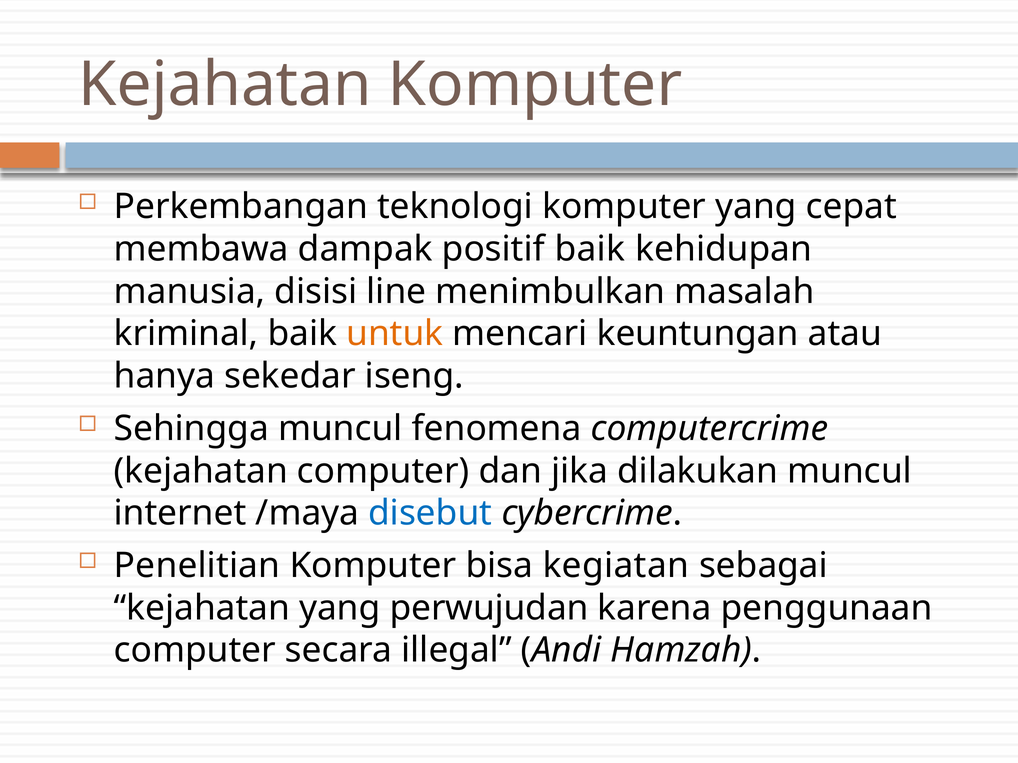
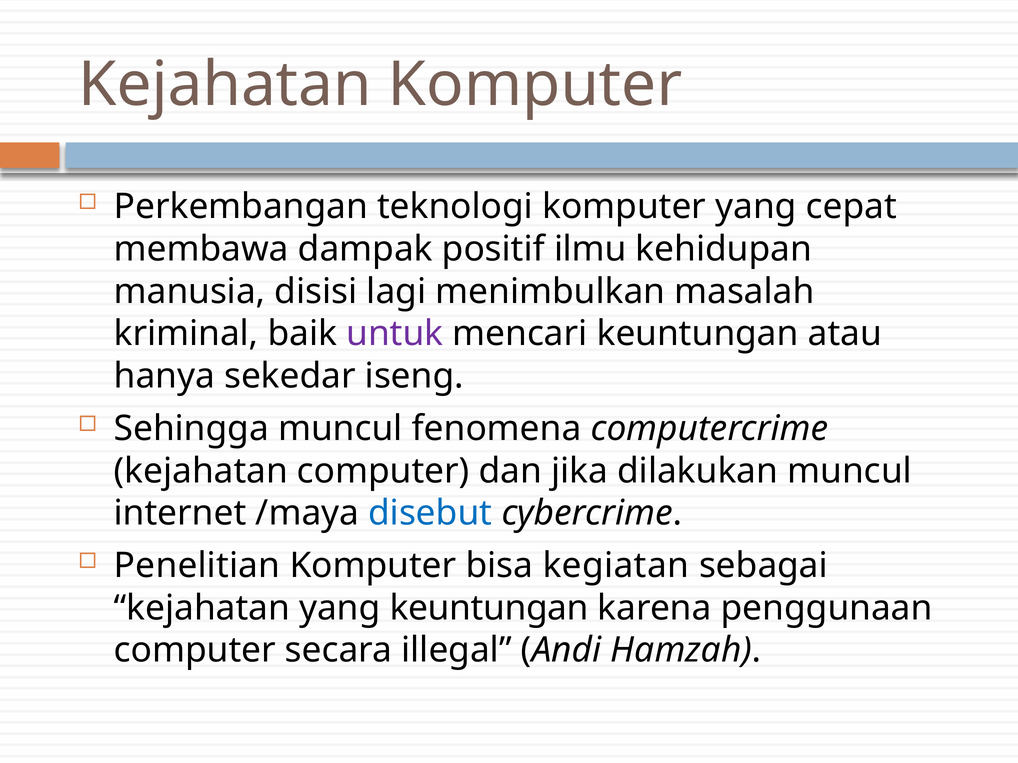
positif baik: baik -> ilmu
line: line -> lagi
untuk colour: orange -> purple
yang perwujudan: perwujudan -> keuntungan
